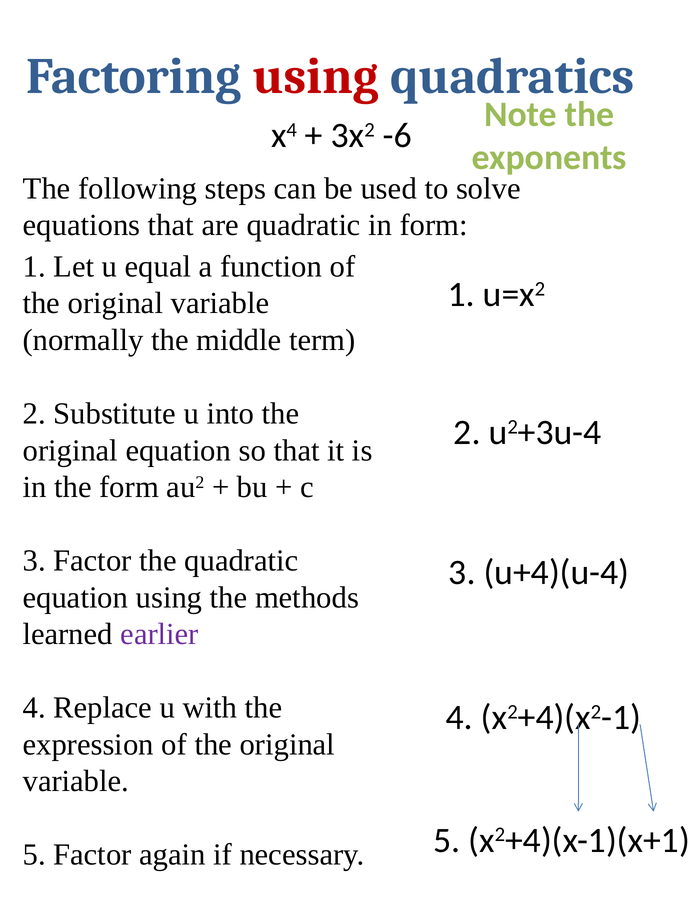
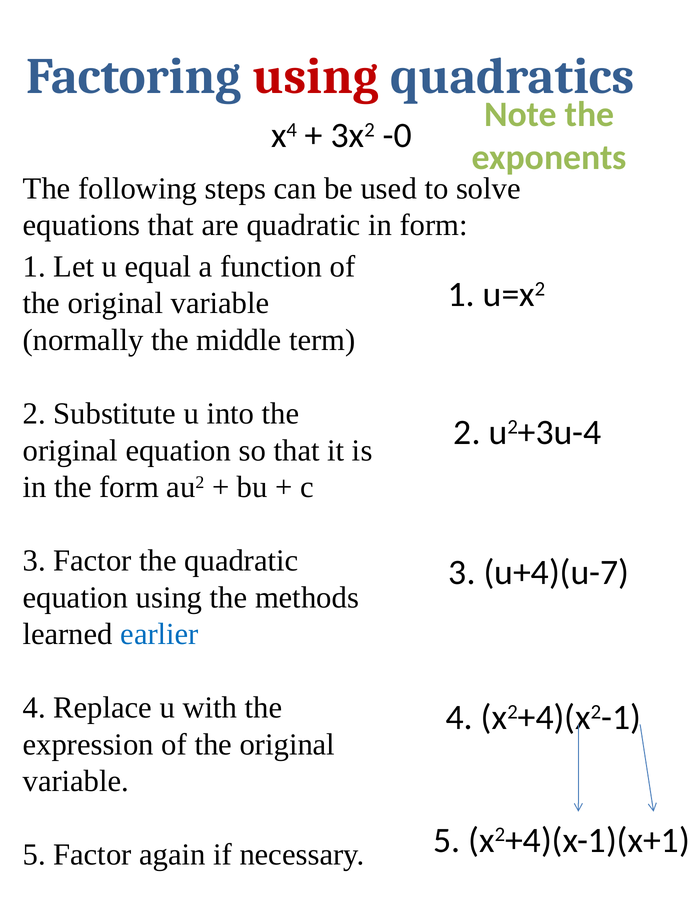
-6: -6 -> -0
u+4)(u-4: u+4)(u-4 -> u+4)(u-7
earlier colour: purple -> blue
